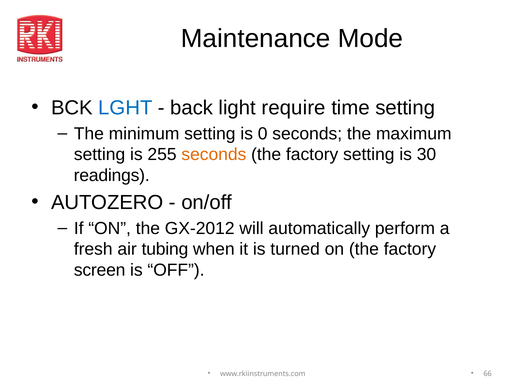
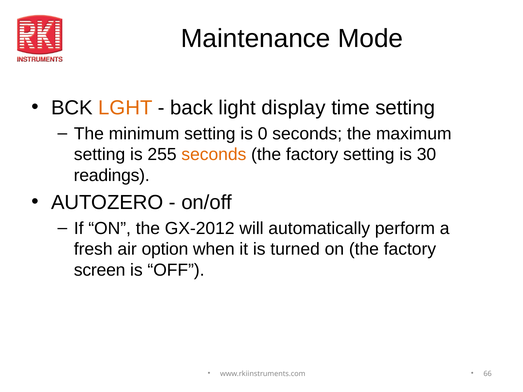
LGHT colour: blue -> orange
require: require -> display
tubing: tubing -> option
